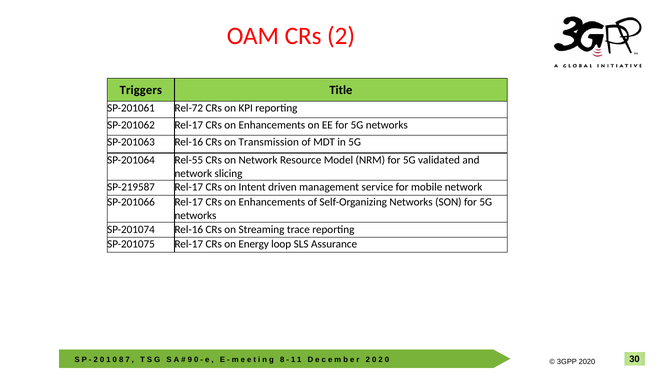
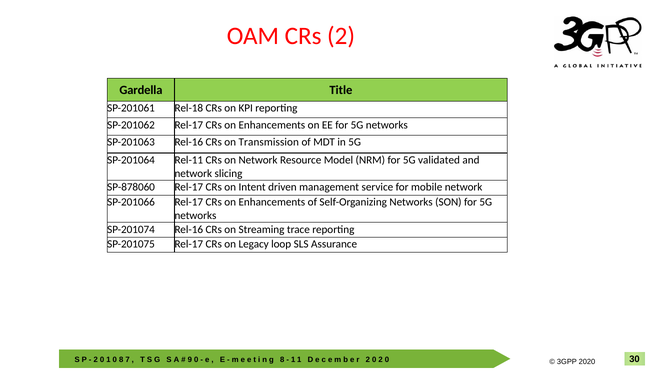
Triggers: Triggers -> Gardella
Rel-72: Rel-72 -> Rel-18
Rel-55: Rel-55 -> Rel-11
SP-219587: SP-219587 -> SP-878060
Energy: Energy -> Legacy
